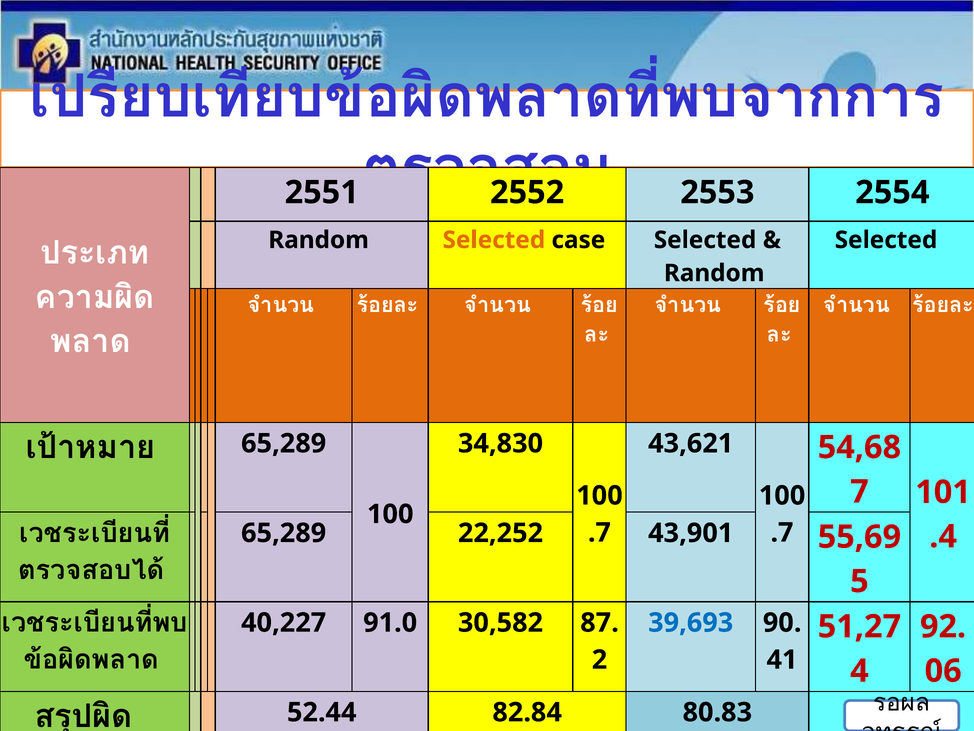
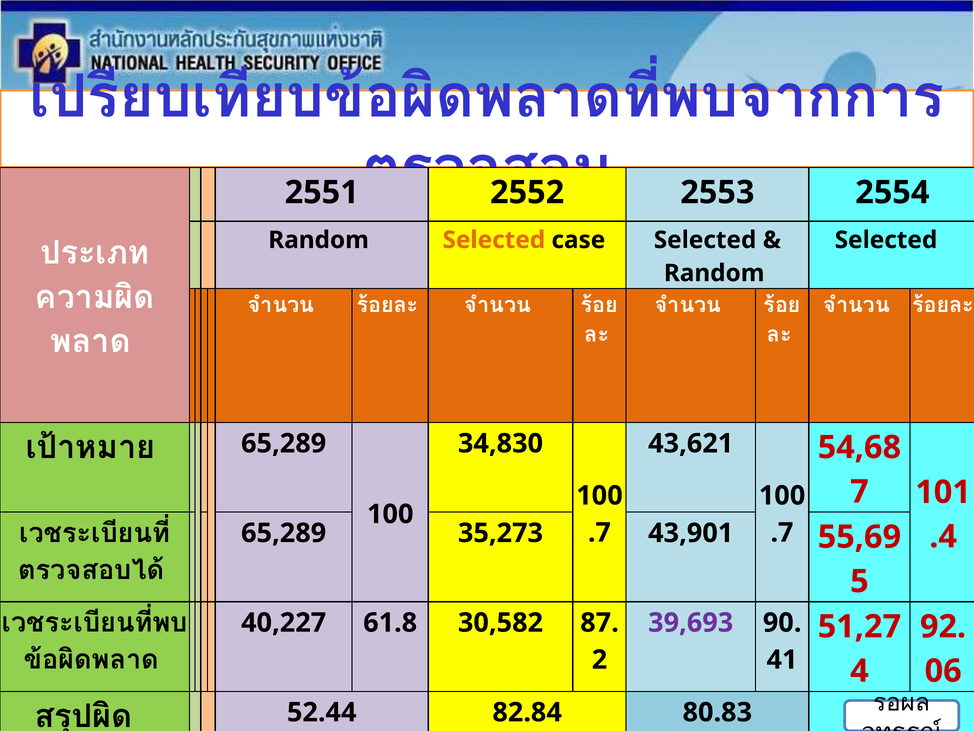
22,252: 22,252 -> 35,273
91.0: 91.0 -> 61.8
39,693 colour: blue -> purple
